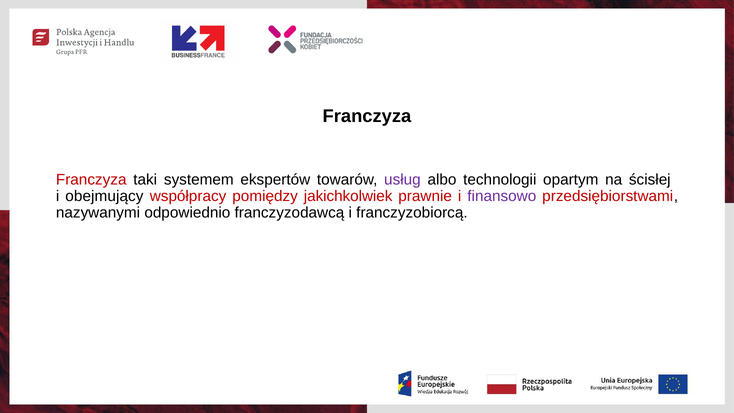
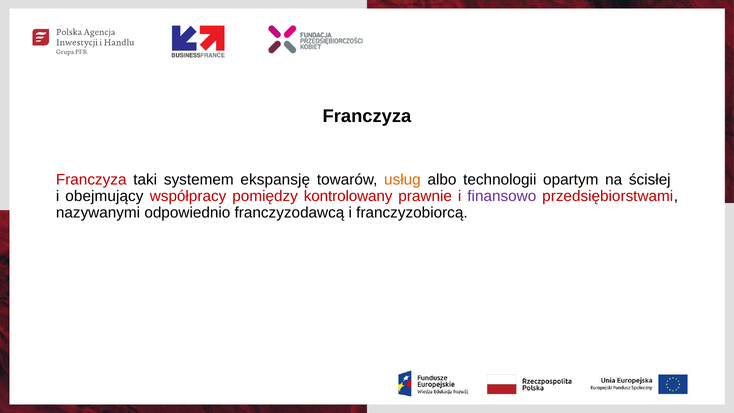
ekspertów: ekspertów -> ekspansję
usług colour: purple -> orange
jakichkolwiek: jakichkolwiek -> kontrolowany
